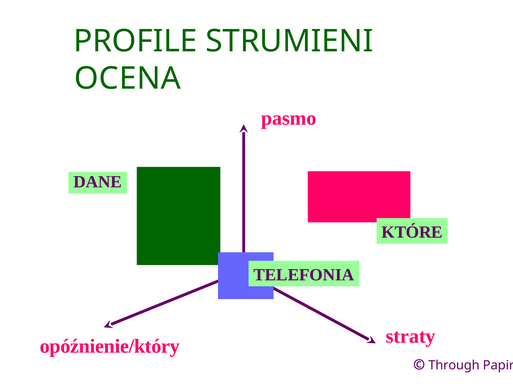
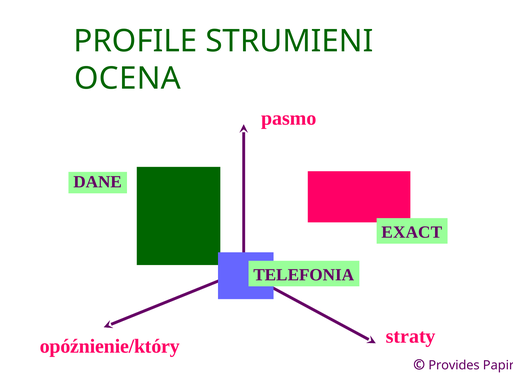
KTÓRE: KTÓRE -> EXACT
Through: Through -> Provides
